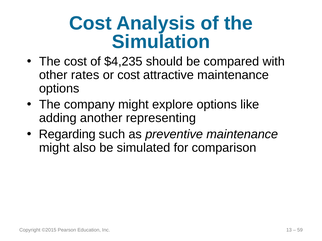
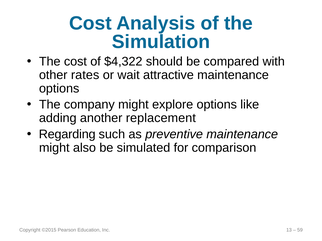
$4,235: $4,235 -> $4,322
or cost: cost -> wait
representing: representing -> replacement
